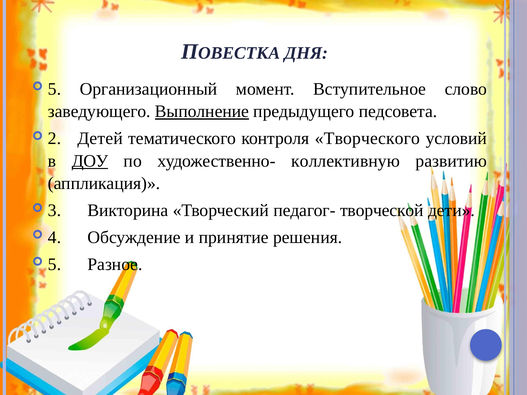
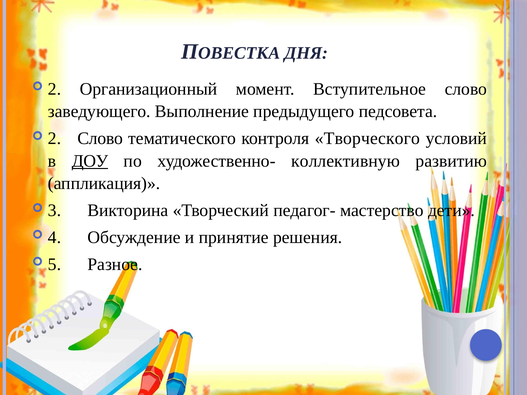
5 at (55, 89): 5 -> 2
Выполнение underline: present -> none
2 Детей: Детей -> Слово
творческой: творческой -> мастерство
